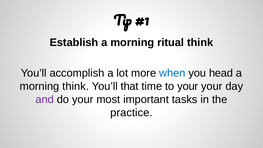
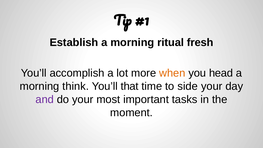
ritual think: think -> fresh
when colour: blue -> orange
to your: your -> side
practice: practice -> moment
